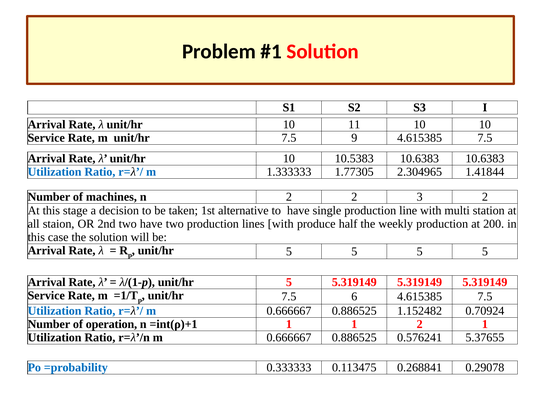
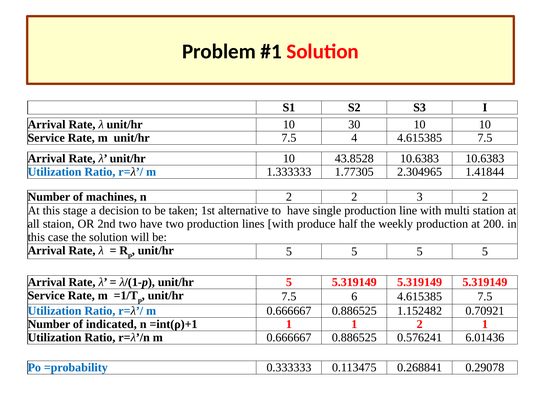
11: 11 -> 30
9: 9 -> 4
10.5383: 10.5383 -> 43.8528
0.70924: 0.70924 -> 0.70921
operation: operation -> indicated
5.37655: 5.37655 -> 6.01436
